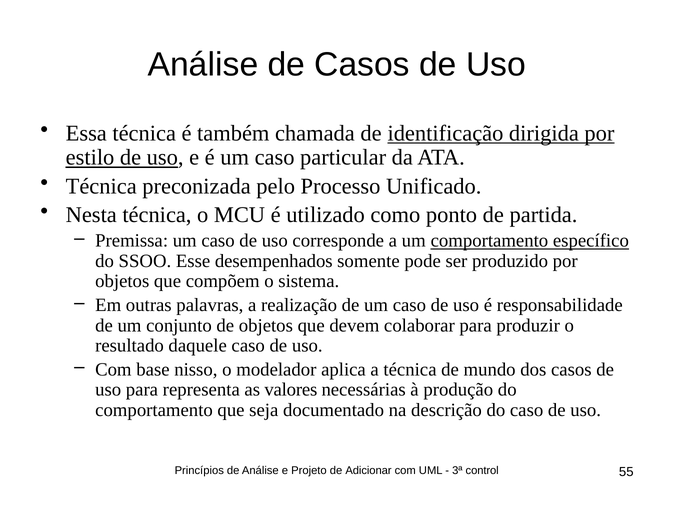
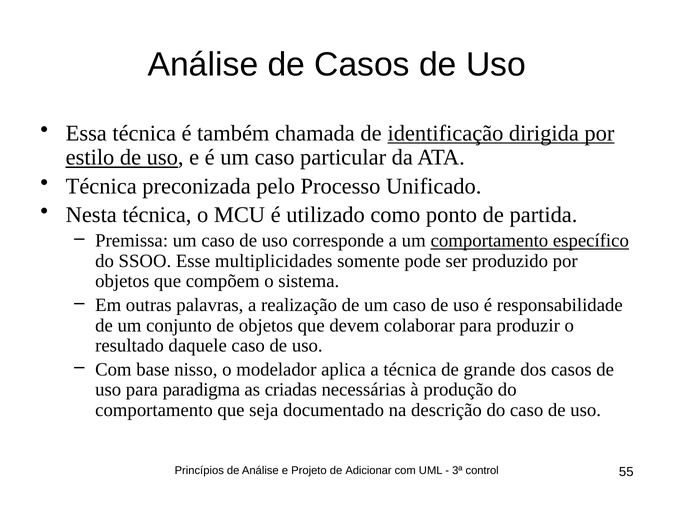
desempenhados: desempenhados -> multiplicidades
mundo: mundo -> grande
representa: representa -> paradigma
valores: valores -> criadas
